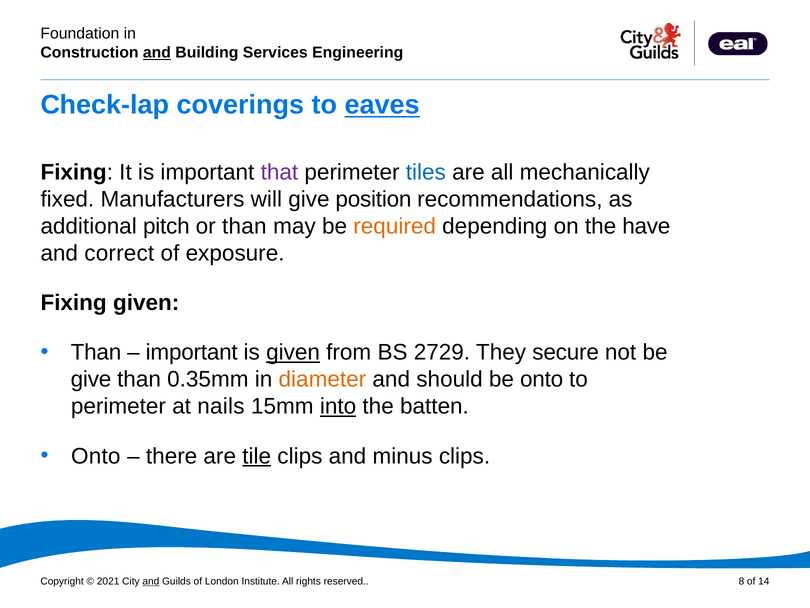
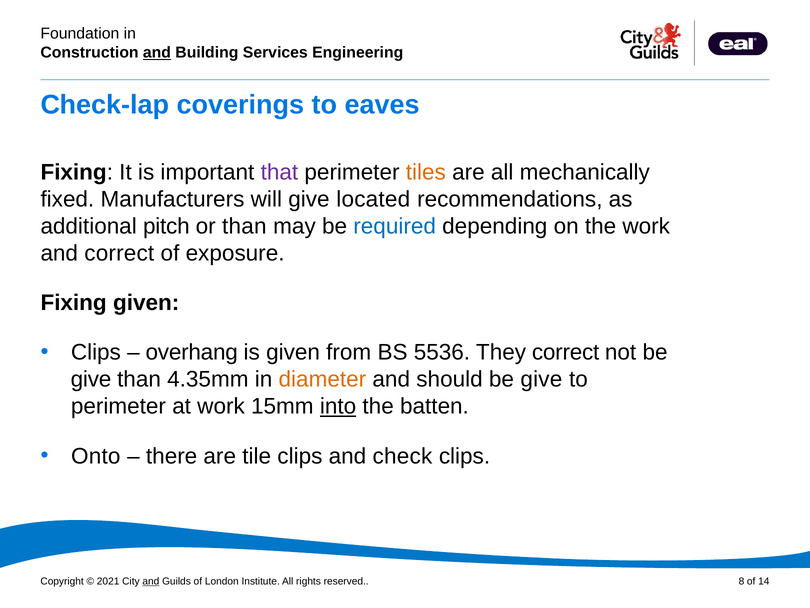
eaves underline: present -> none
tiles colour: blue -> orange
position: position -> located
required colour: orange -> blue
the have: have -> work
Than at (96, 352): Than -> Clips
important at (192, 352): important -> overhang
given at (293, 352) underline: present -> none
2729: 2729 -> 5536
They secure: secure -> correct
0.35mm: 0.35mm -> 4.35mm
should be onto: onto -> give
at nails: nails -> work
tile underline: present -> none
minus: minus -> check
